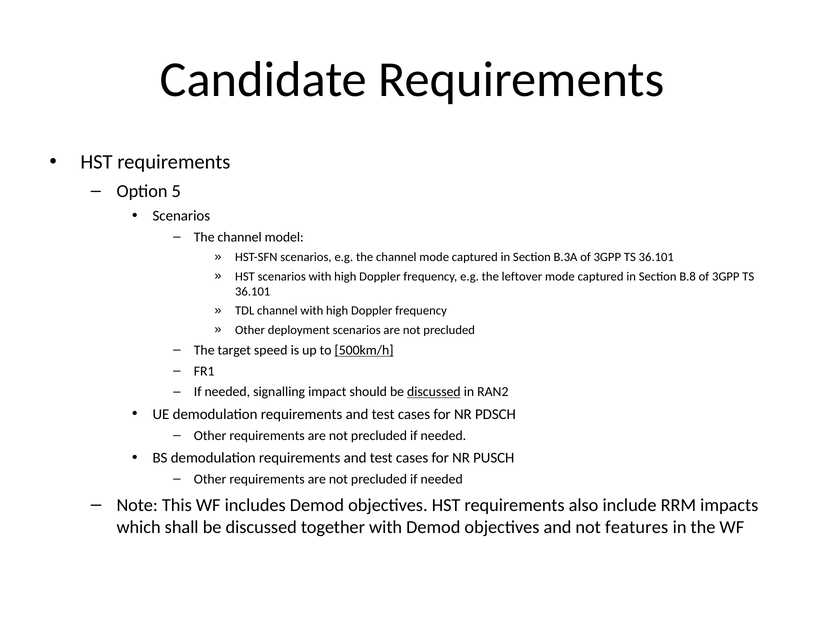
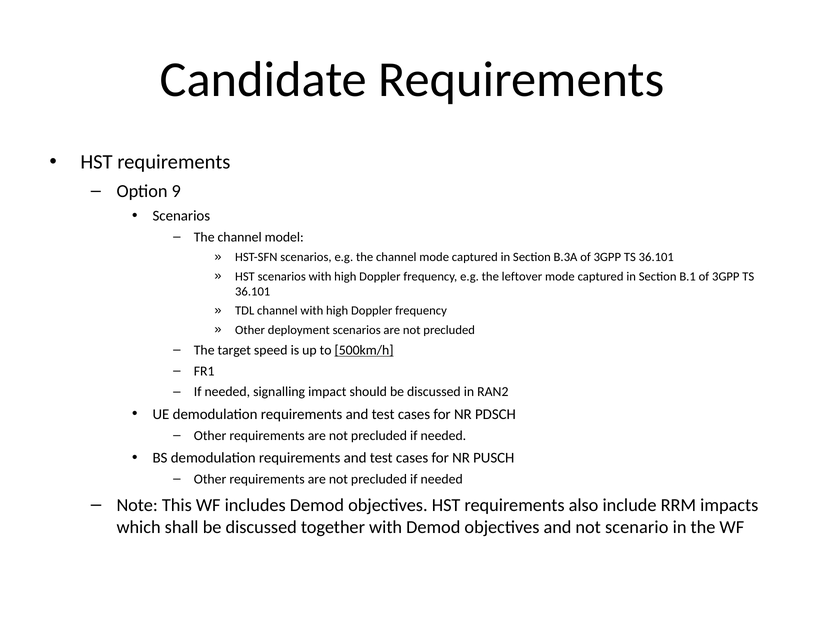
5: 5 -> 9
B.8: B.8 -> B.1
discussed at (434, 392) underline: present -> none
features: features -> scenario
